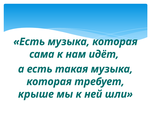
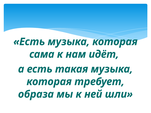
крыше: крыше -> образа
